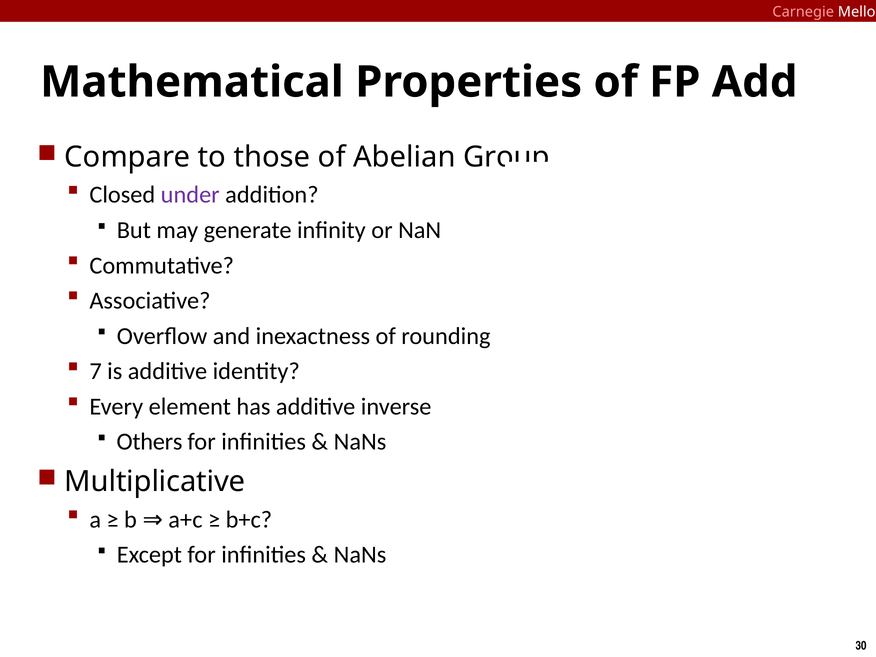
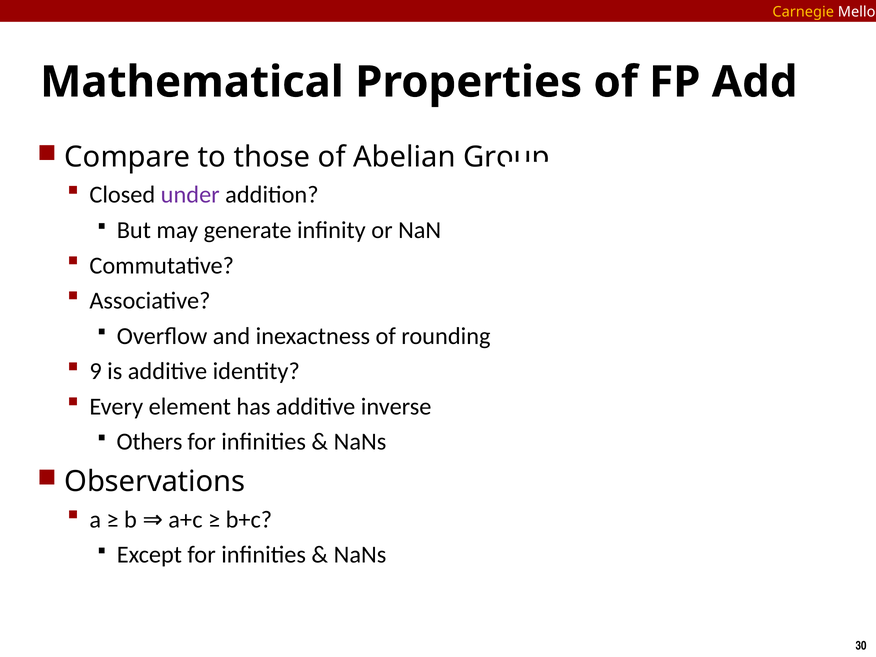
Carnegie colour: pink -> yellow
7: 7 -> 9
Multiplicative: Multiplicative -> Observations
